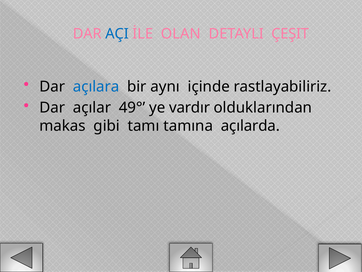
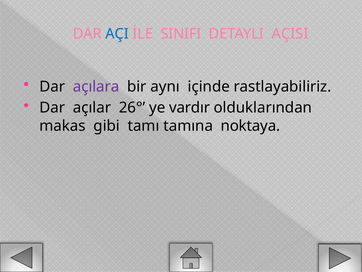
OLAN: OLAN -> SINIFI
ÇEŞIT: ÇEŞIT -> AÇISI
açılara colour: blue -> purple
49°: 49° -> 26°
açılarda: açılarda -> noktaya
